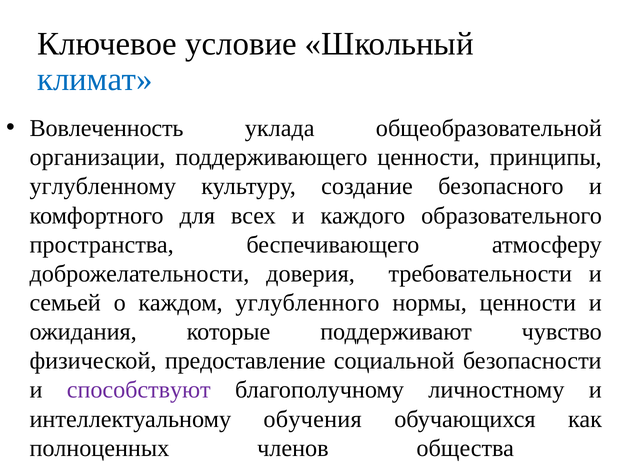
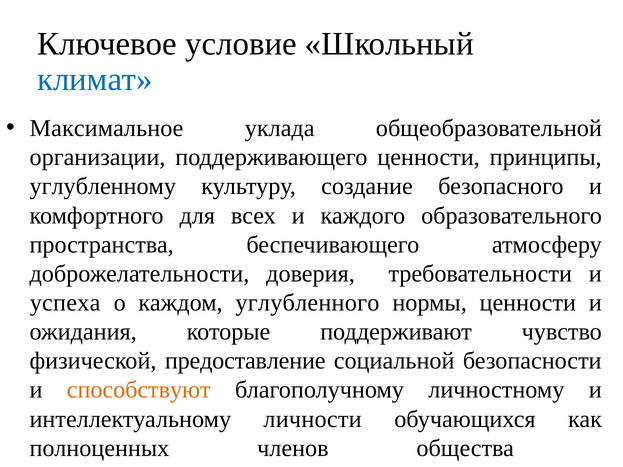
Вовлеченность: Вовлеченность -> Максимальное
семьей: семьей -> успеха
способствуют colour: purple -> orange
обучения: обучения -> личности
